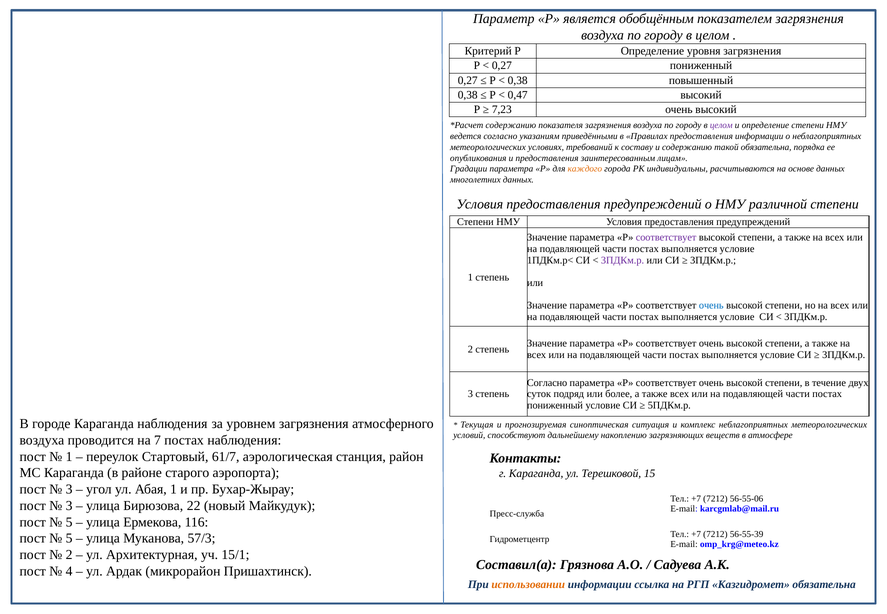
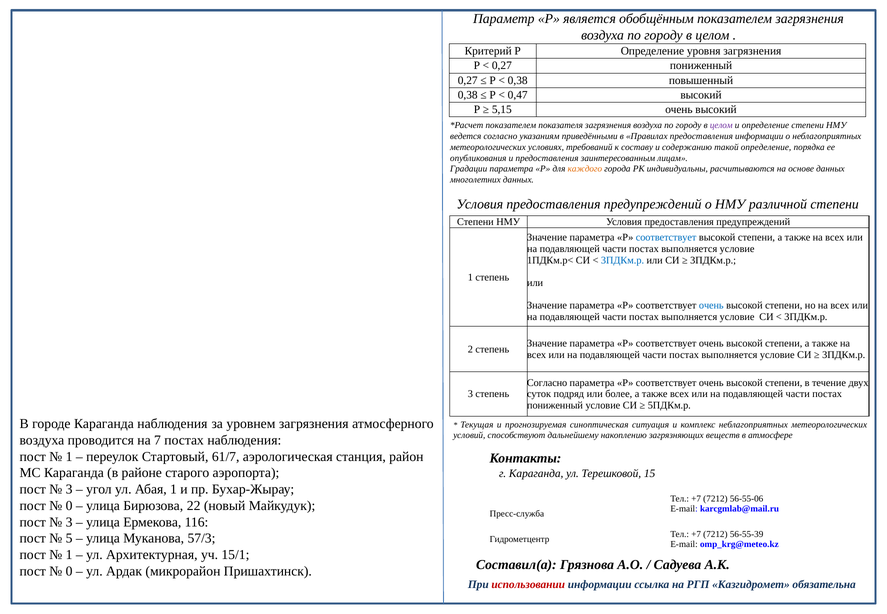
7,23: 7,23 -> 5,15
содержанию at (511, 125): содержанию -> показателем
такой обязательна: обязательна -> определение
соответствует at (666, 238) colour: purple -> blue
3ПДКм.р at (623, 260) colour: purple -> blue
3 at (69, 506): 3 -> 0
5 at (69, 522): 5 -> 3
2 at (69, 555): 2 -> 1
4 at (69, 571): 4 -> 0
использовании colour: orange -> red
